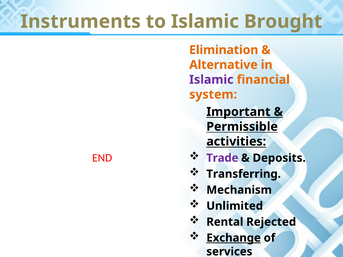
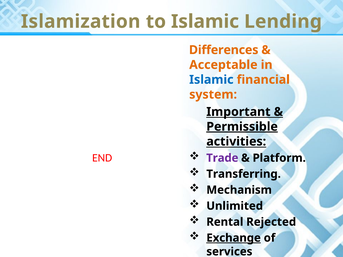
Instruments: Instruments -> Islamization
Brought: Brought -> Lending
Elimination: Elimination -> Differences
Alternative: Alternative -> Acceptable
Islamic at (211, 80) colour: purple -> blue
Permissible underline: none -> present
Deposits: Deposits -> Platform
